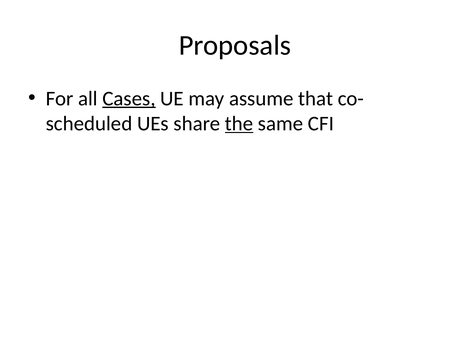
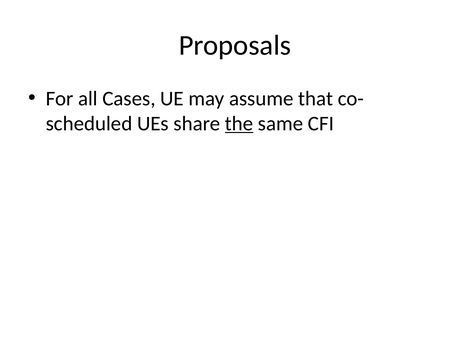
Cases underline: present -> none
